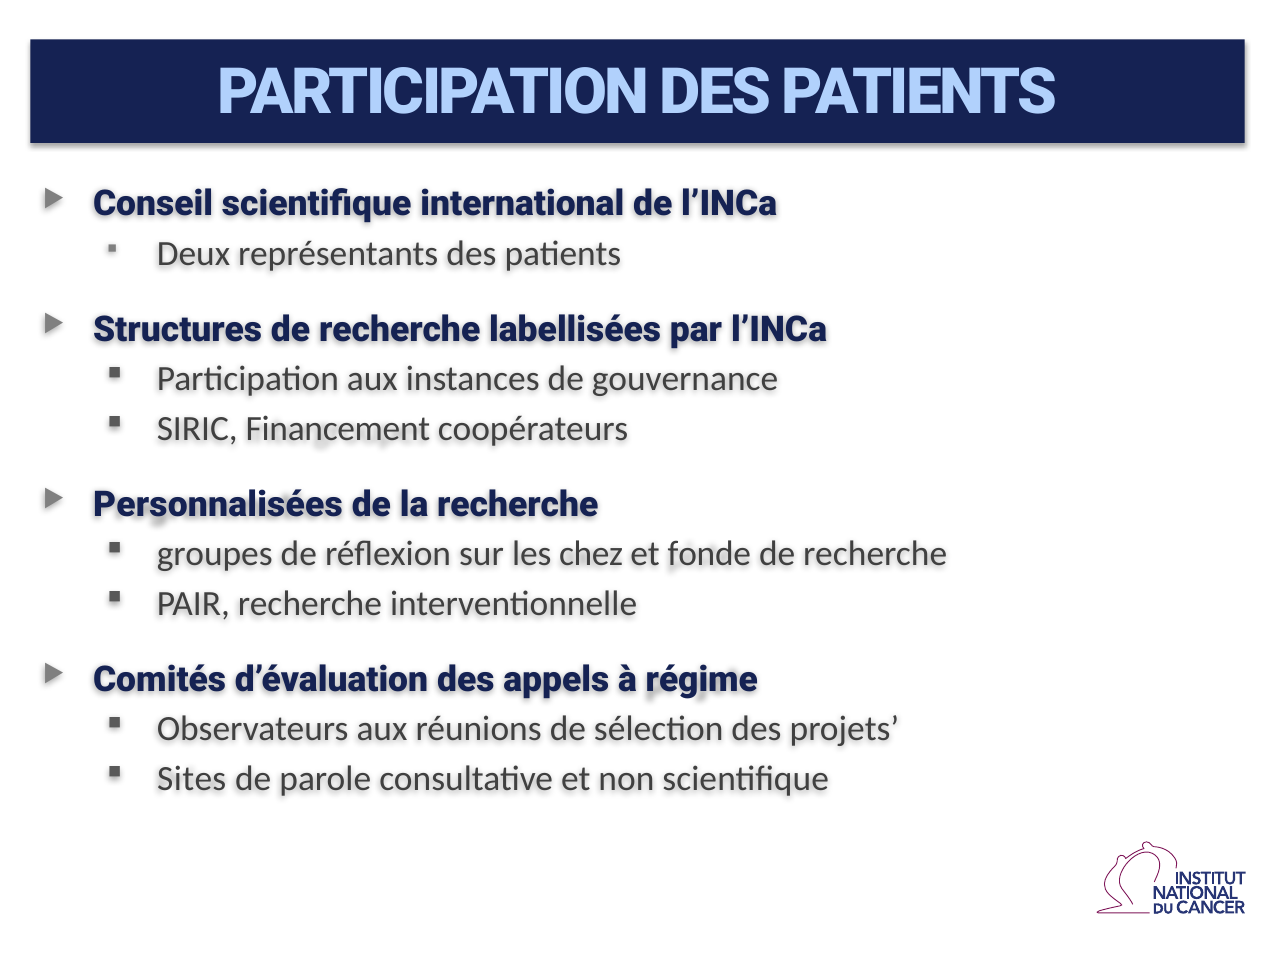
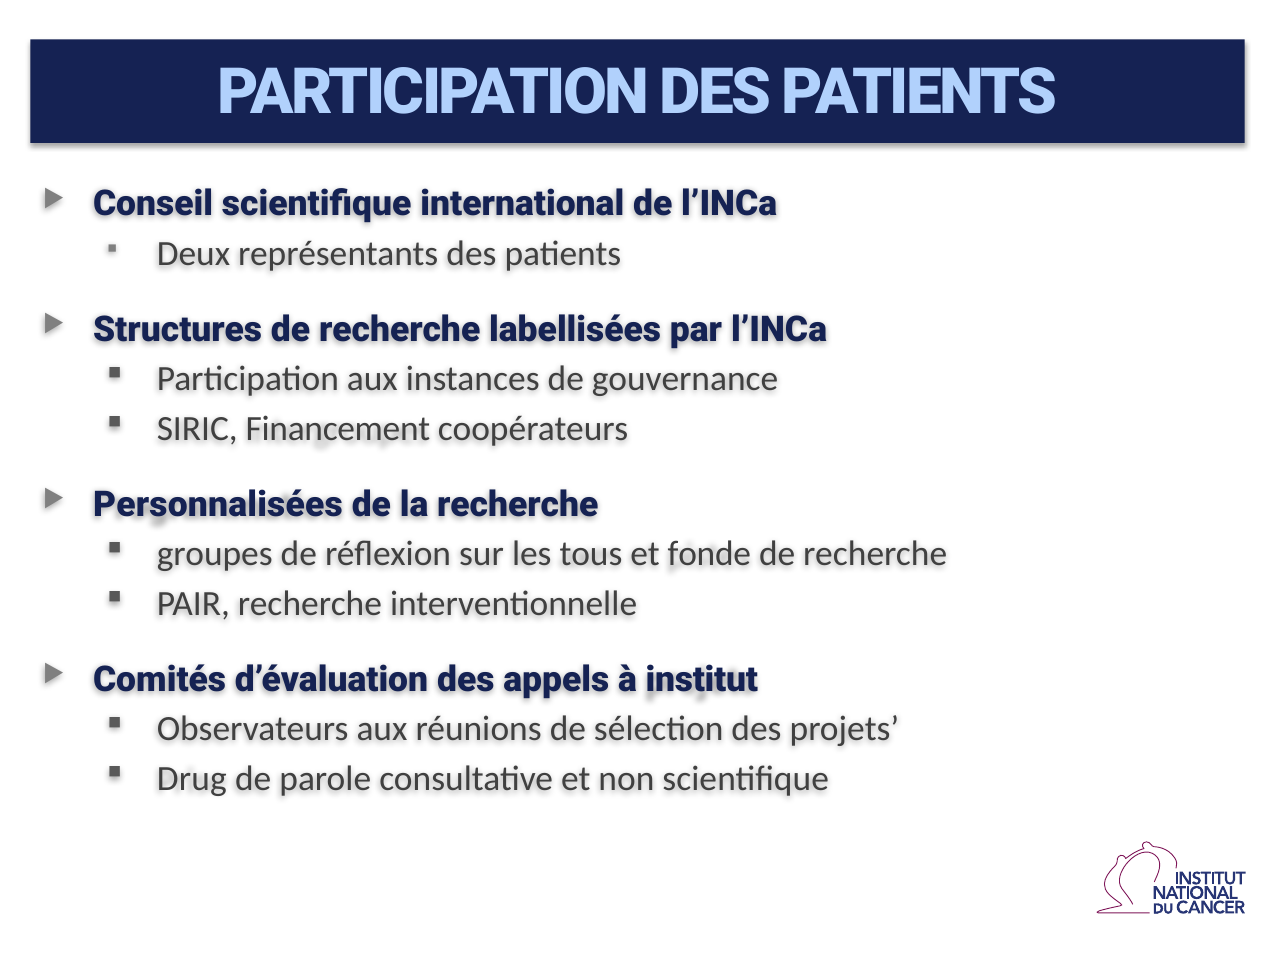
chez: chez -> tous
régime: régime -> institut
Sites: Sites -> Drug
